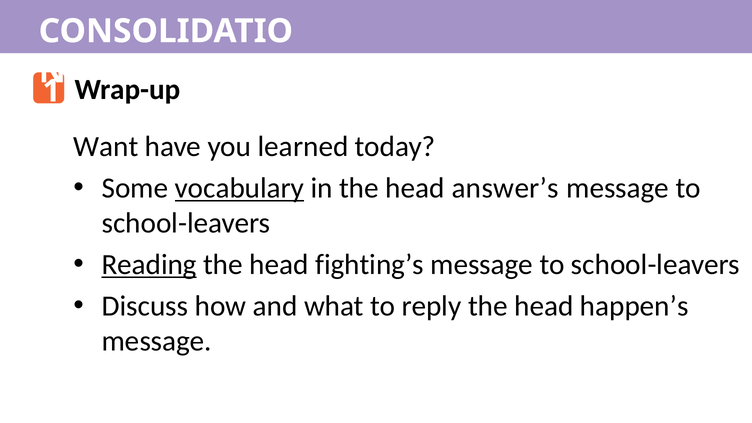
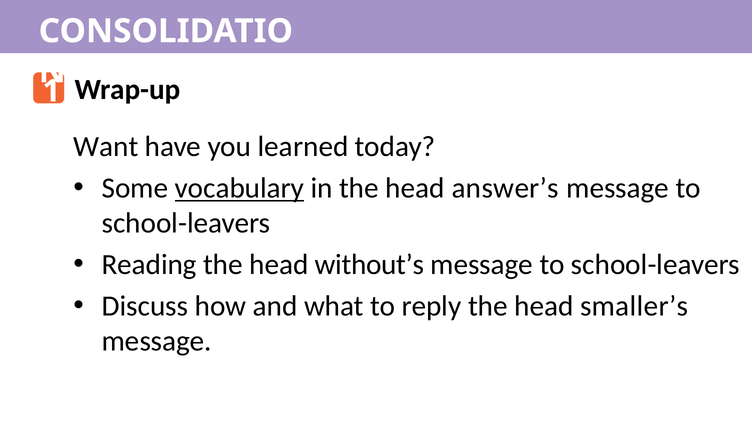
Reading underline: present -> none
fighting’s: fighting’s -> without’s
happen’s: happen’s -> smaller’s
